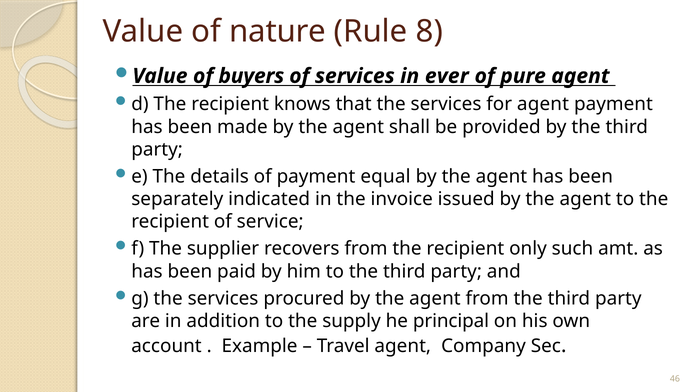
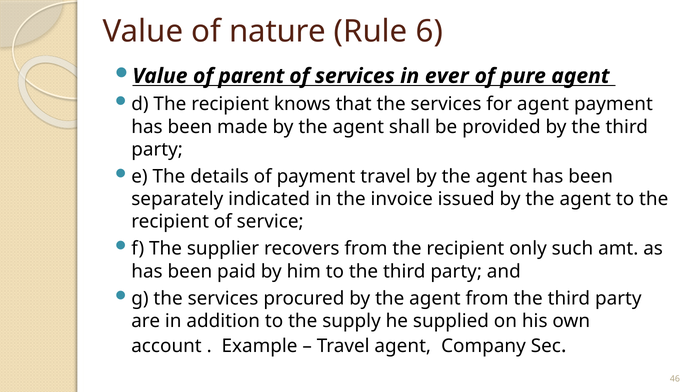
8: 8 -> 6
buyers: buyers -> parent
payment equal: equal -> travel
principal: principal -> supplied
